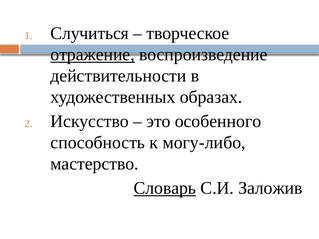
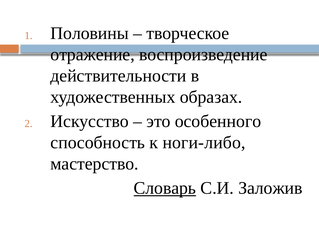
Случиться: Случиться -> Половины
отражение underline: present -> none
могу-либо: могу-либо -> ноги-либо
